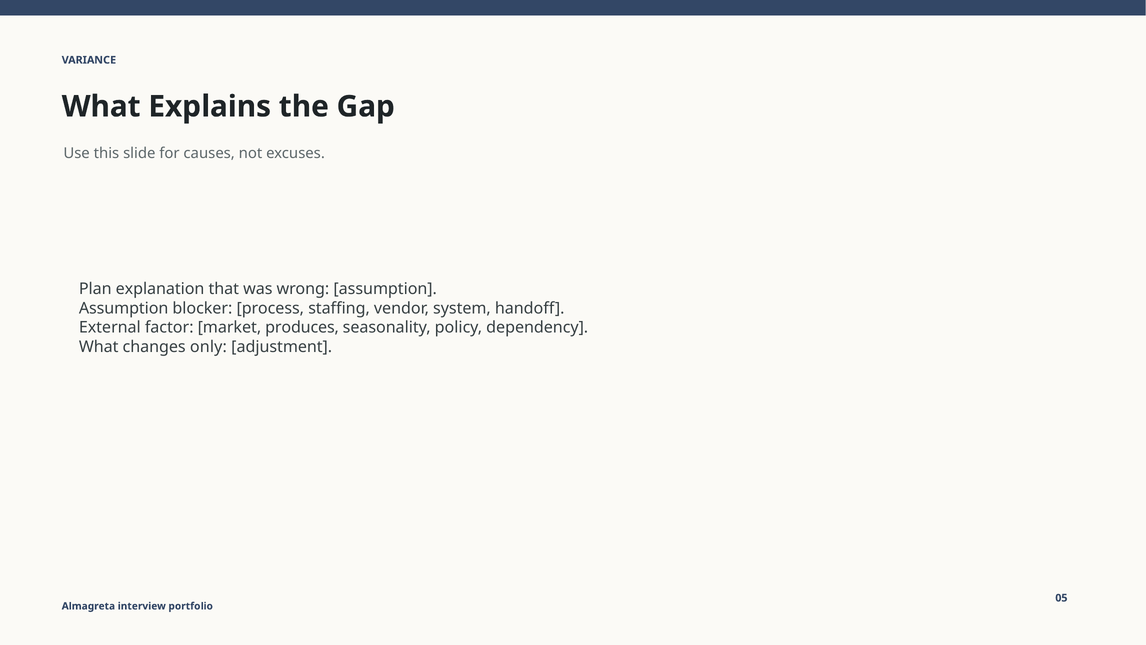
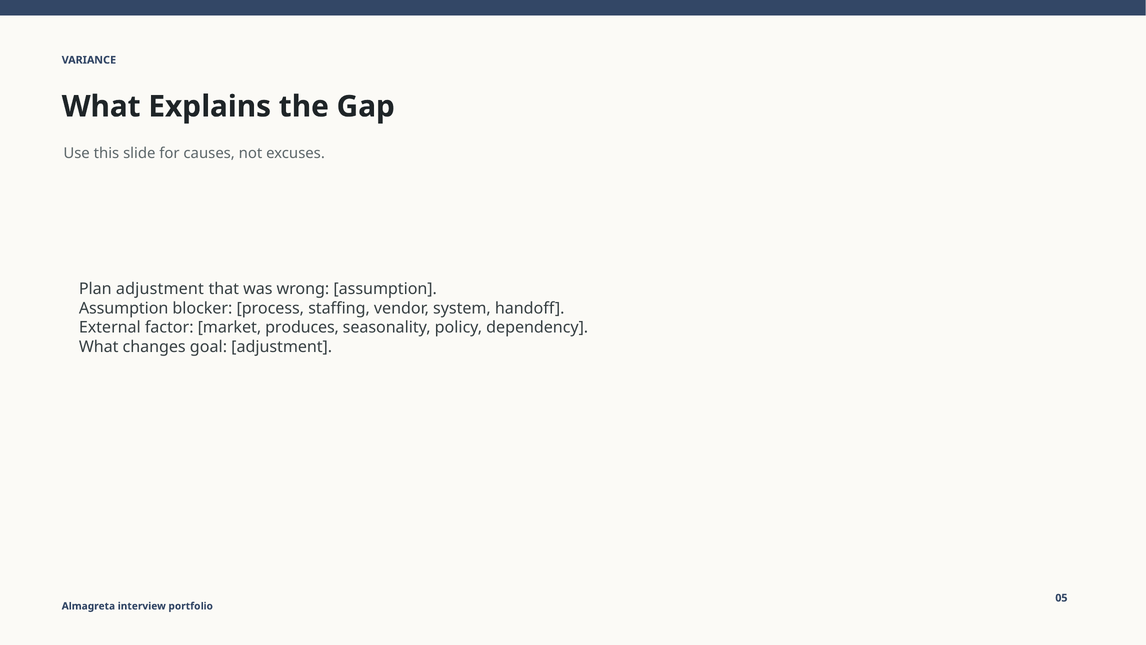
Plan explanation: explanation -> adjustment
only: only -> goal
